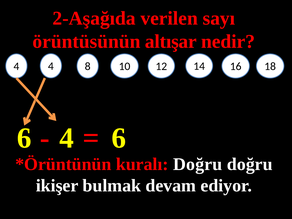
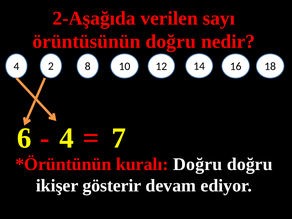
örüntüsünün altışar: altışar -> doğru
4 4: 4 -> 2
6 at (119, 138): 6 -> 7
bulmak: bulmak -> gösterir
